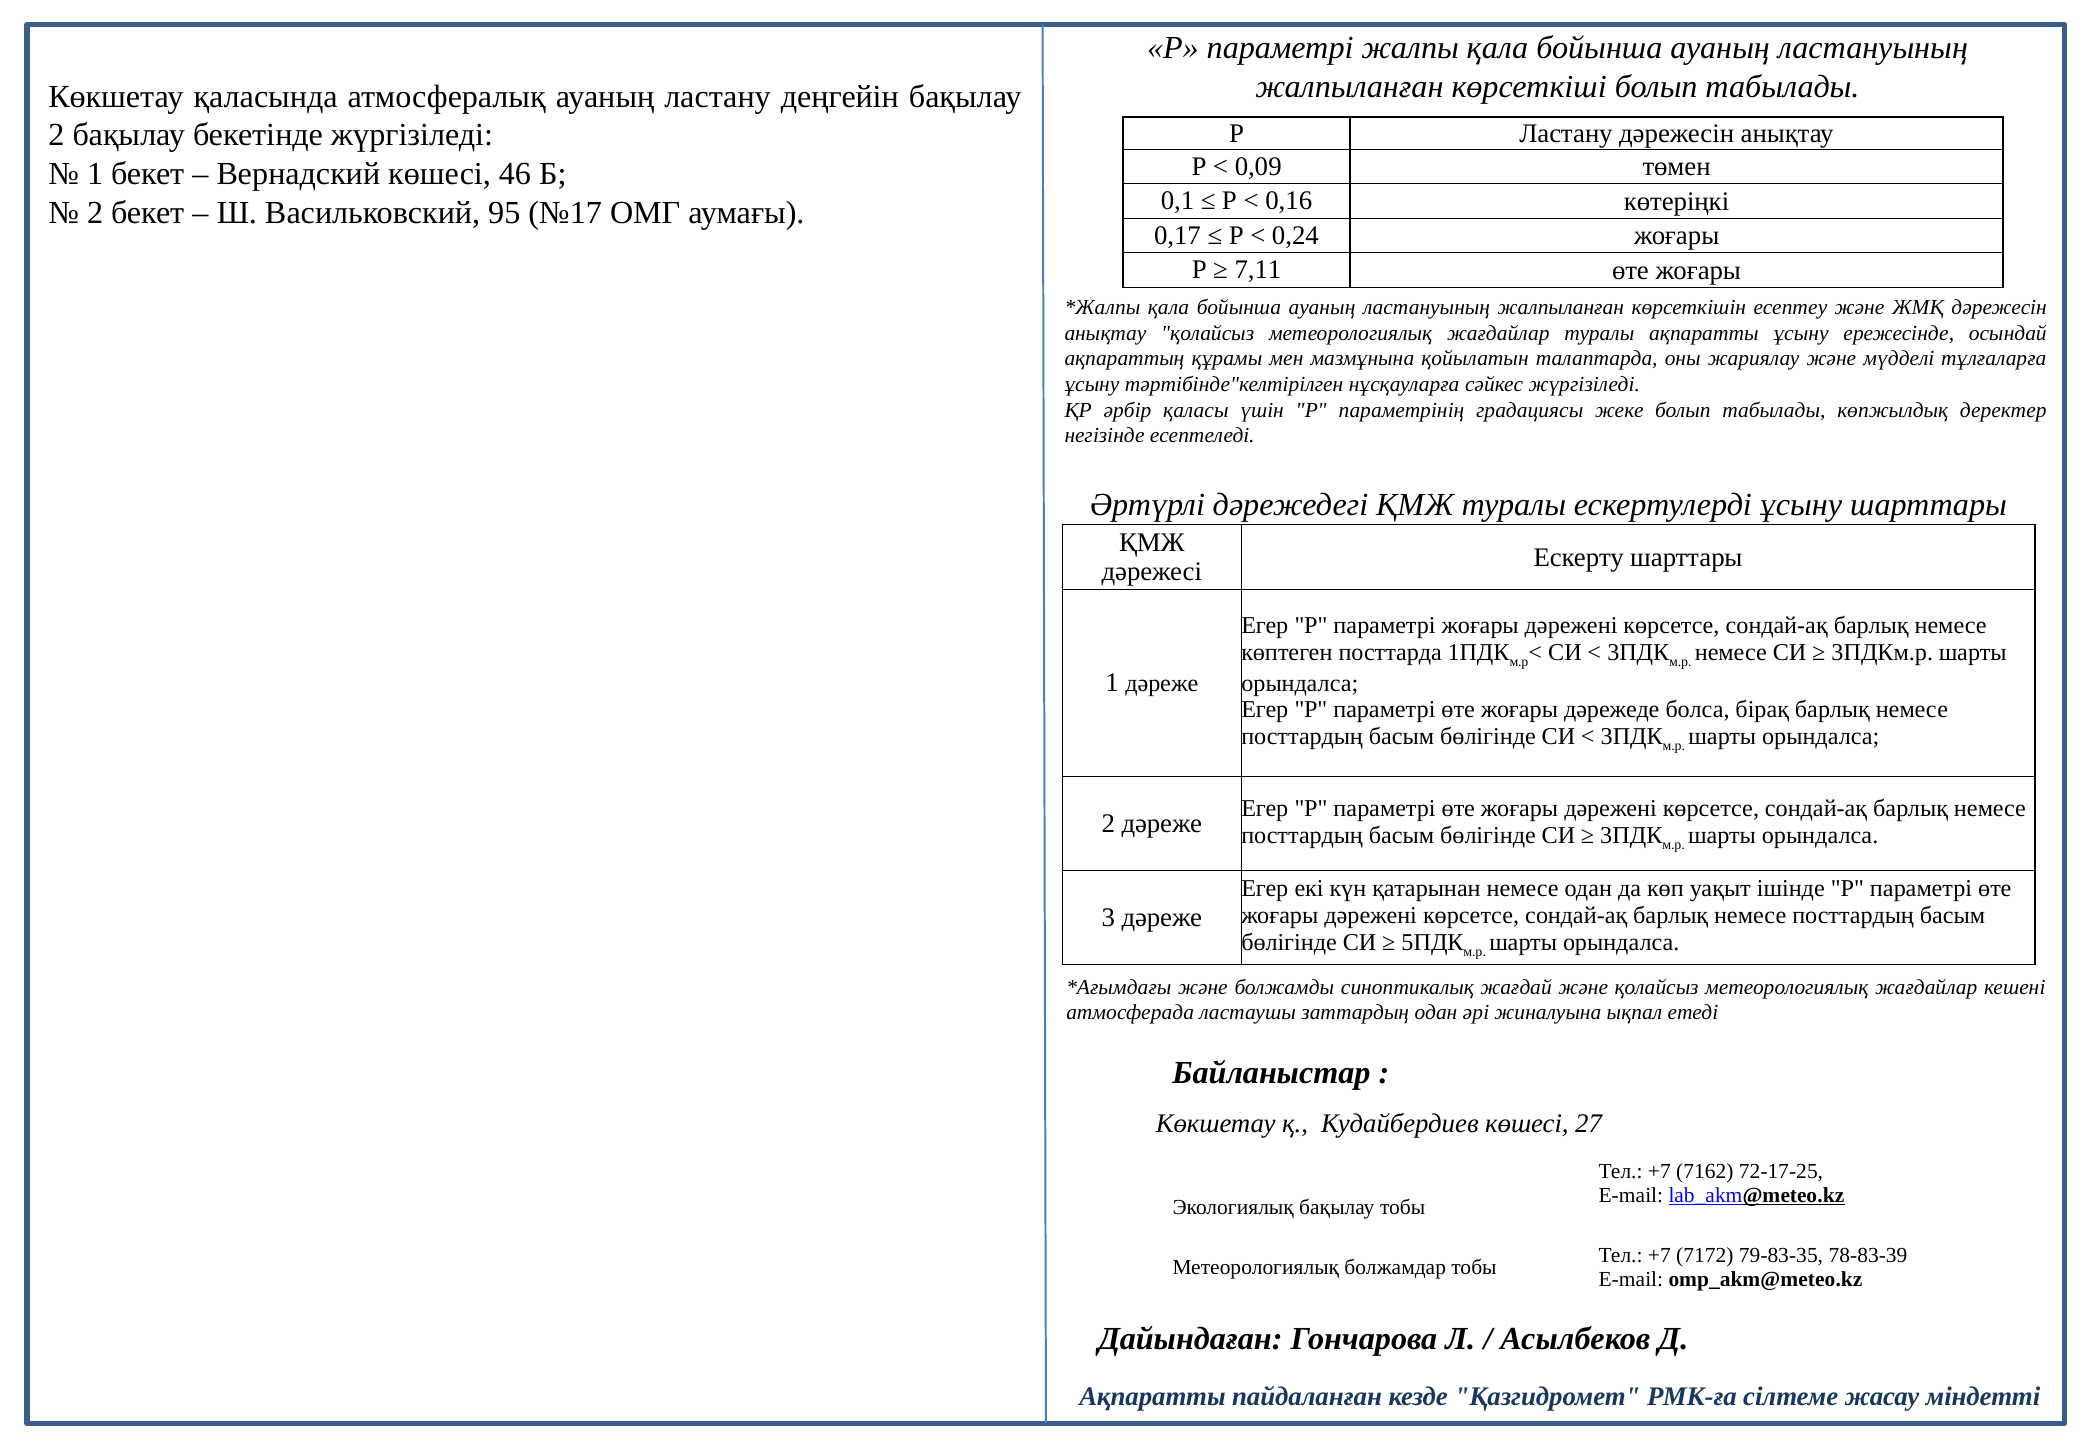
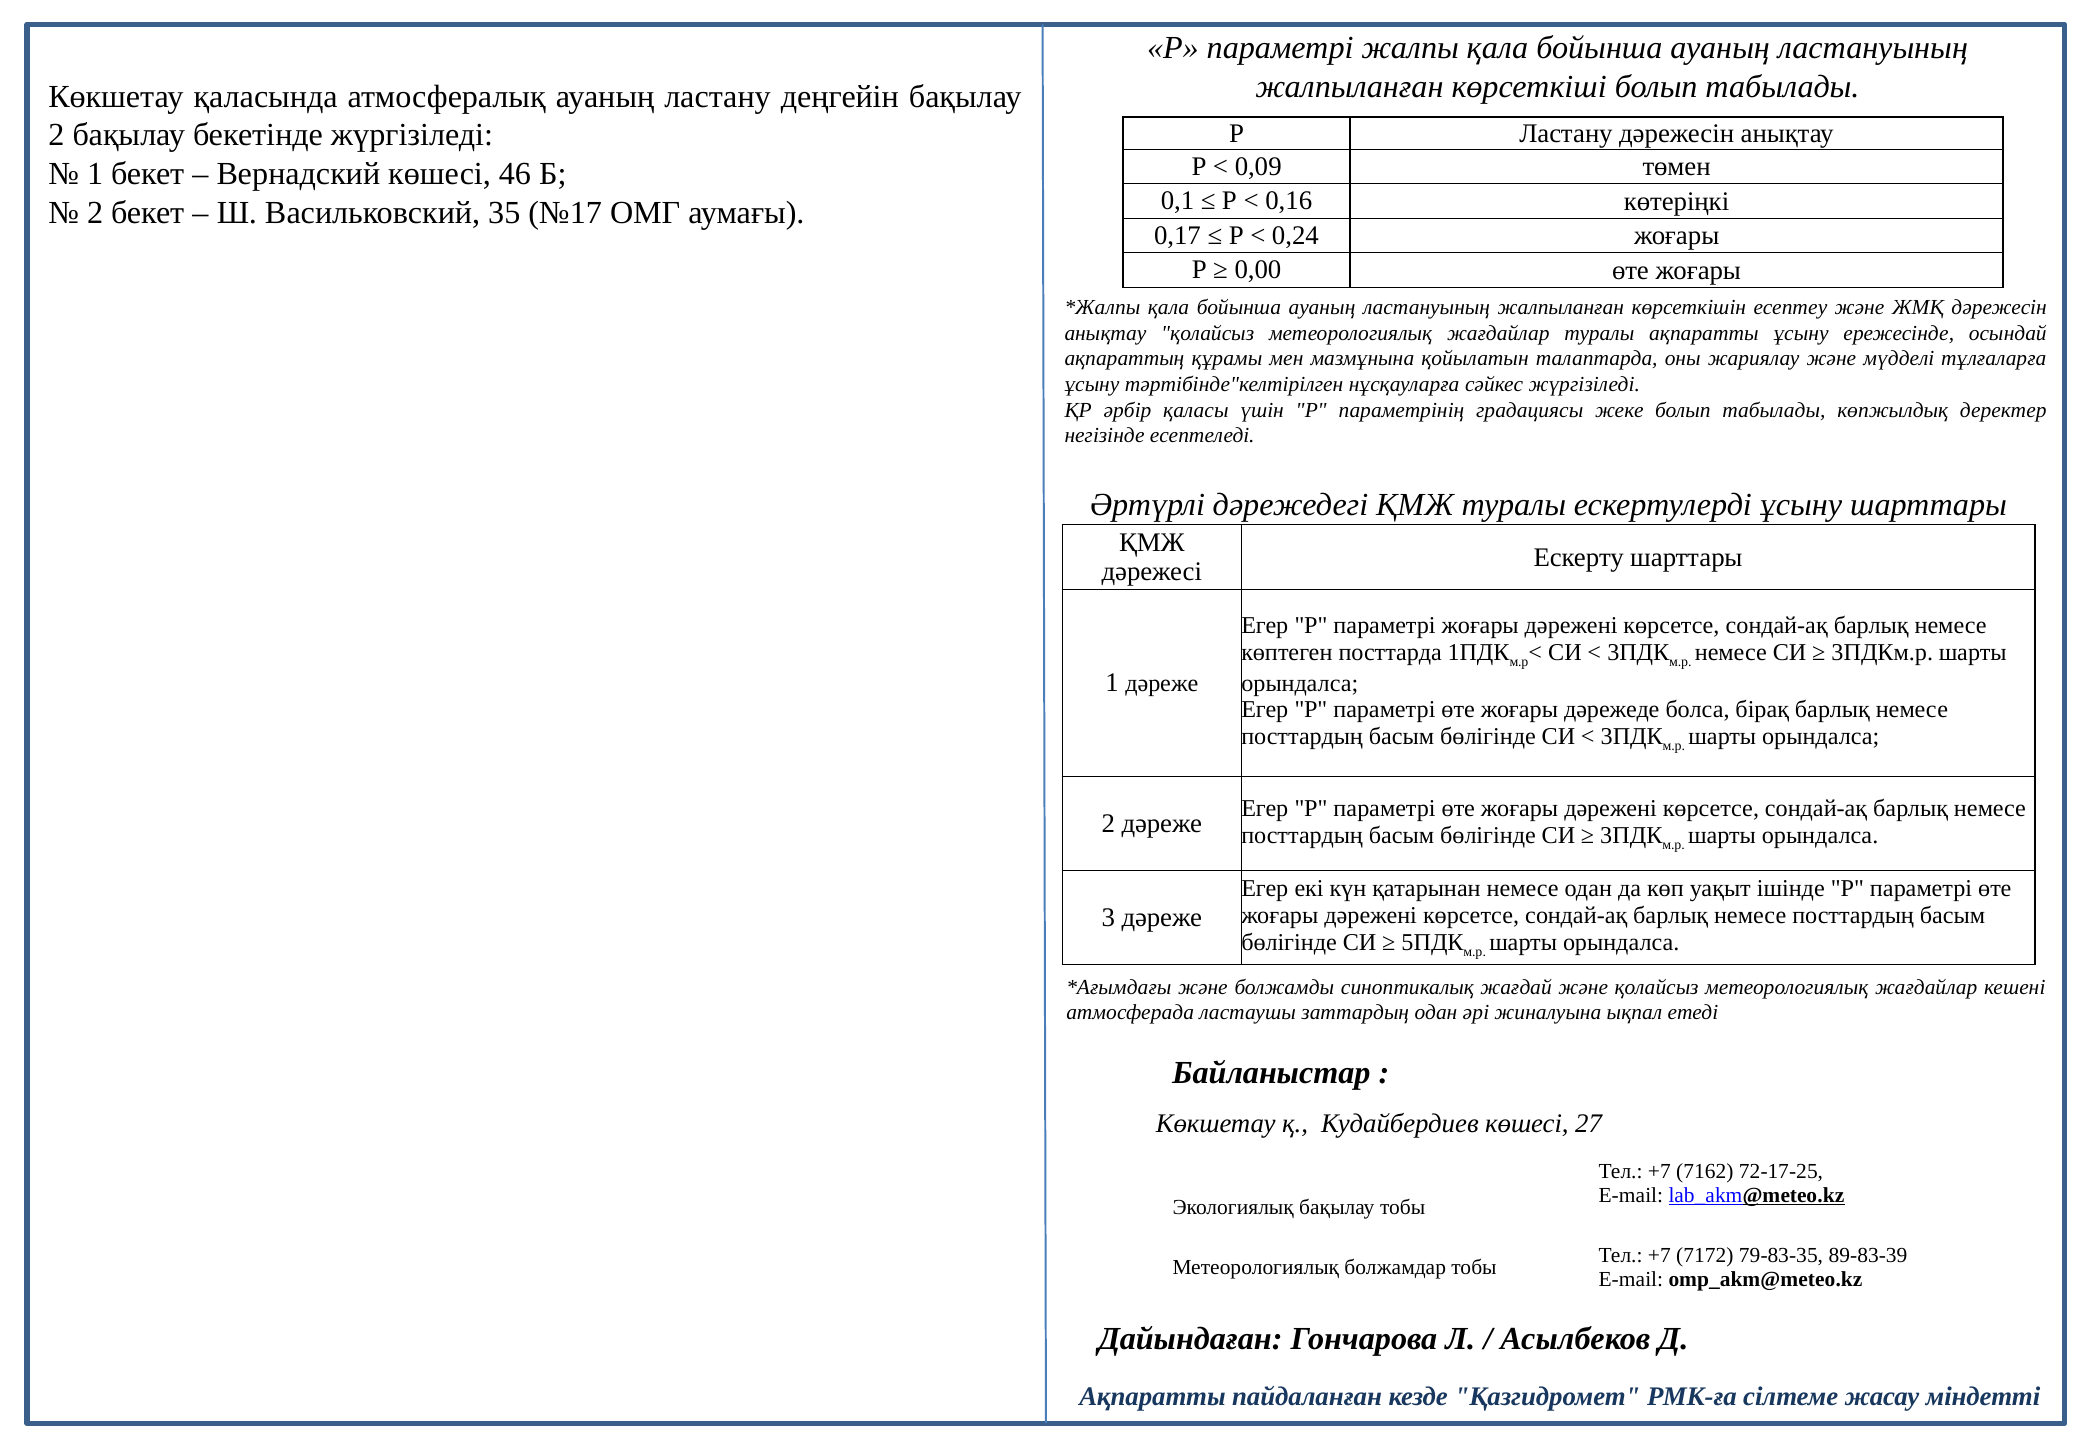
95: 95 -> 35
7,11: 7,11 -> 0,00
78-83-39: 78-83-39 -> 89-83-39
